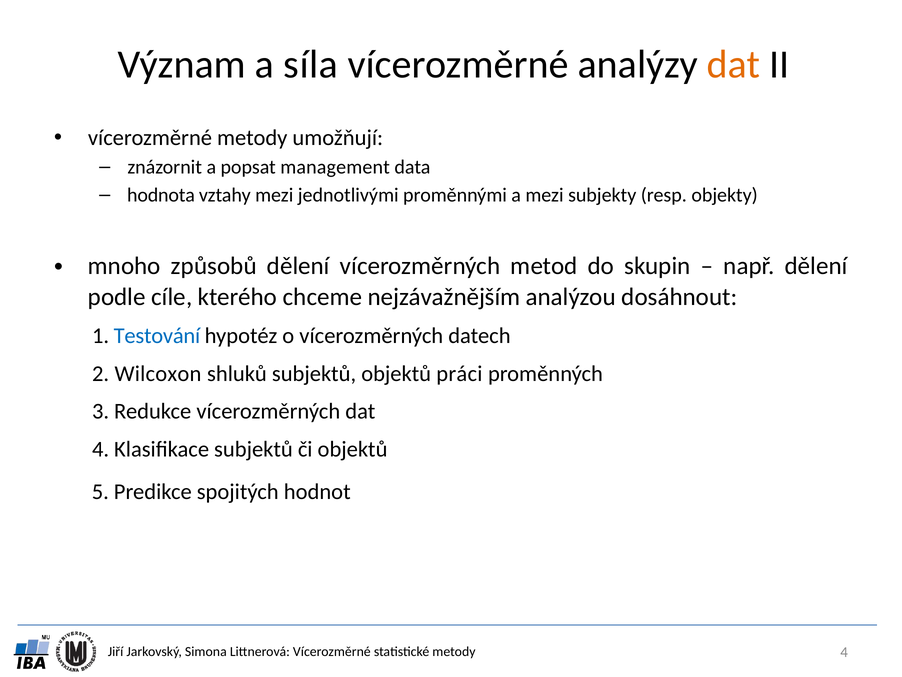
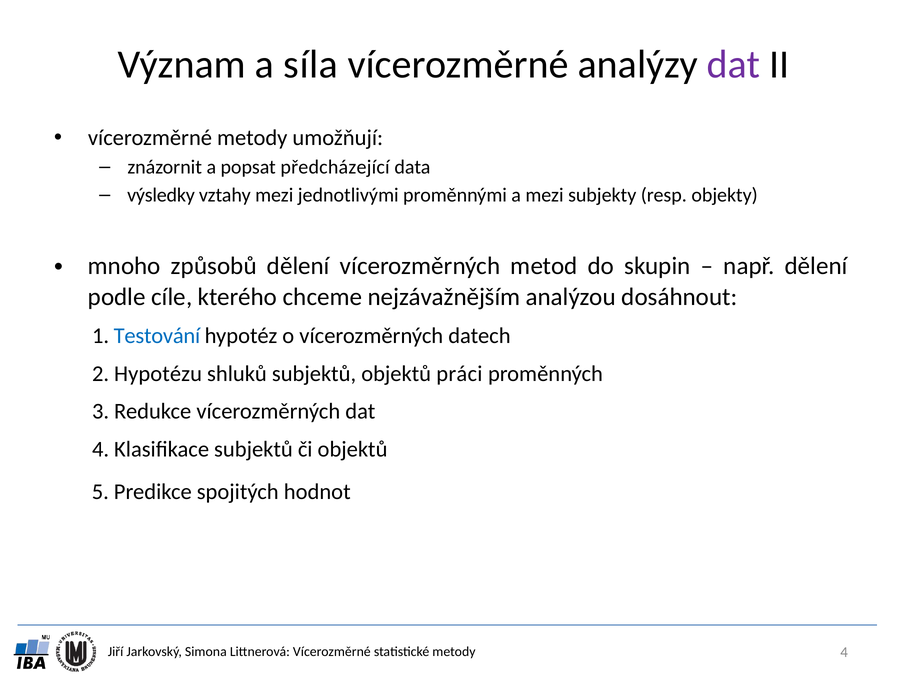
dat at (734, 65) colour: orange -> purple
management: management -> předcházející
hodnota: hodnota -> výsledky
Wilcoxon: Wilcoxon -> Hypotézu
